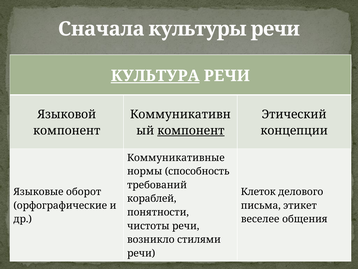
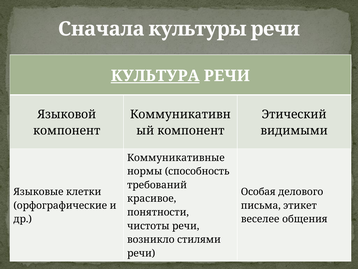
компонент at (191, 130) underline: present -> none
концепции: концепции -> видимыми
оборот: оборот -> клетки
Клеток: Клеток -> Особая
кораблей: кораблей -> красивое
